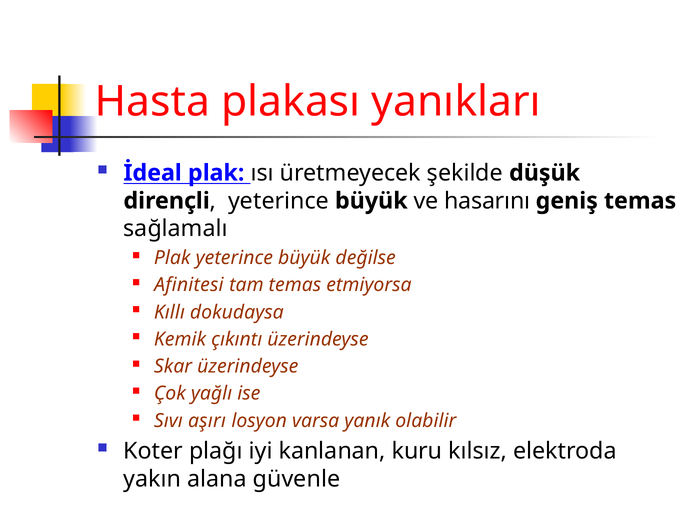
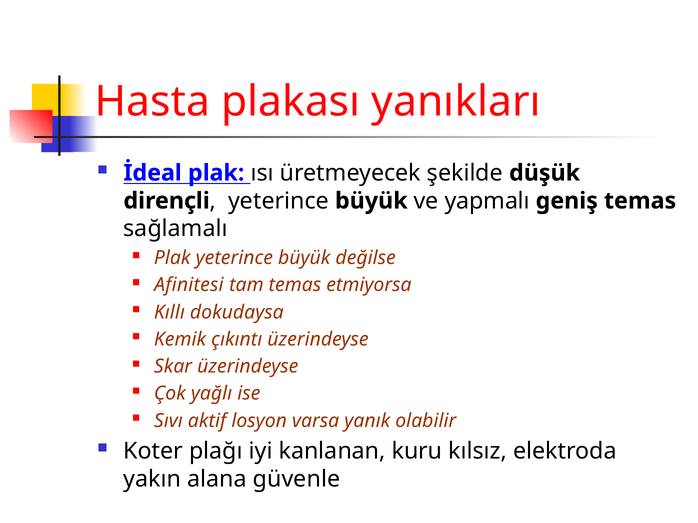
hasarını: hasarını -> yapmalı
aşırı: aşırı -> aktif
